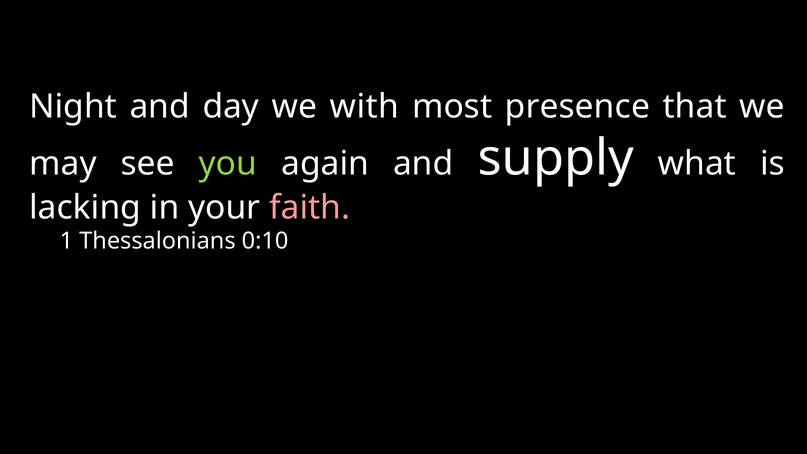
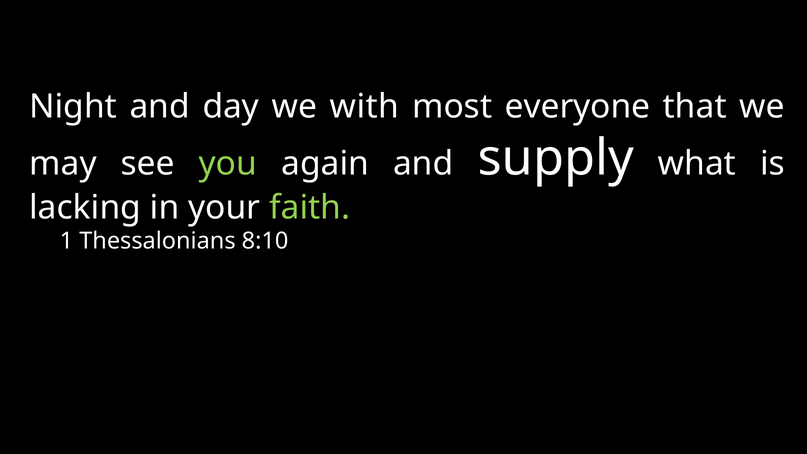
presence: presence -> everyone
faith colour: pink -> light green
0:10: 0:10 -> 8:10
